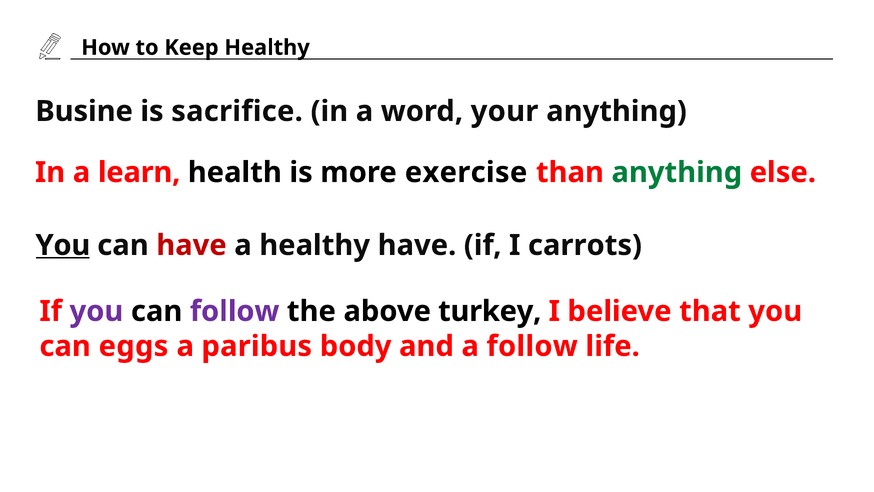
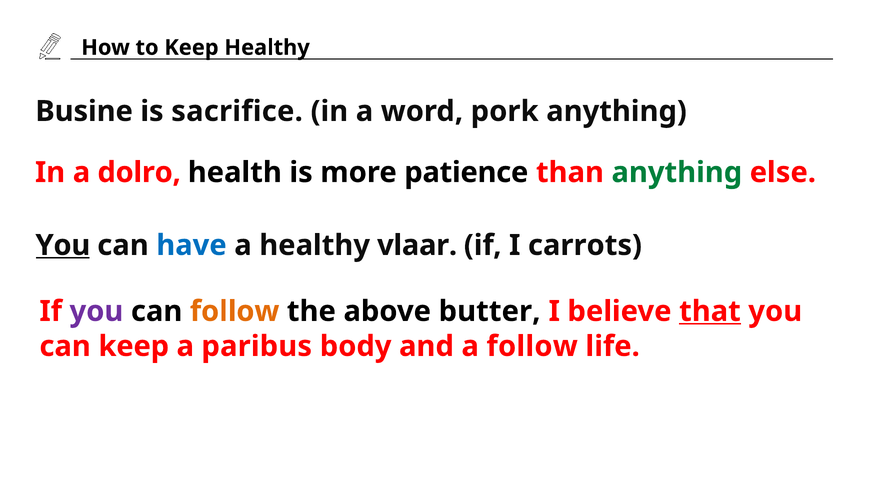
your: your -> pork
learn: learn -> dolro
exercise: exercise -> patience
have at (191, 245) colour: red -> blue
healthy have: have -> vlaar
follow at (235, 311) colour: purple -> orange
turkey: turkey -> butter
that underline: none -> present
can eggs: eggs -> keep
